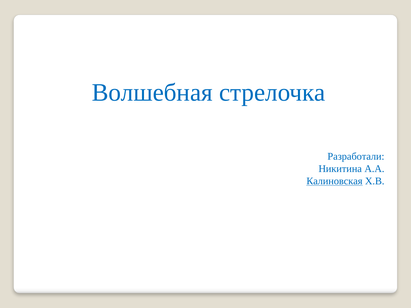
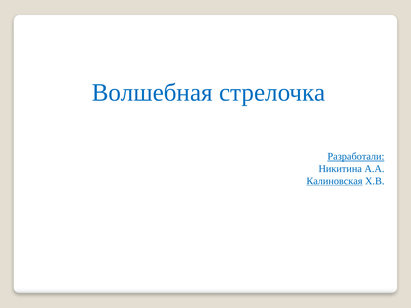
Разработали underline: none -> present
